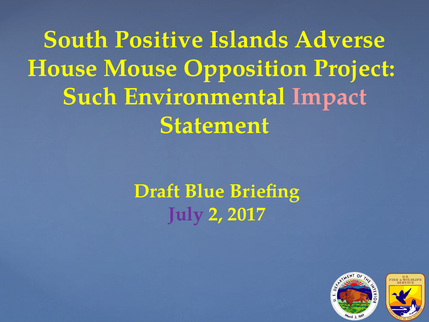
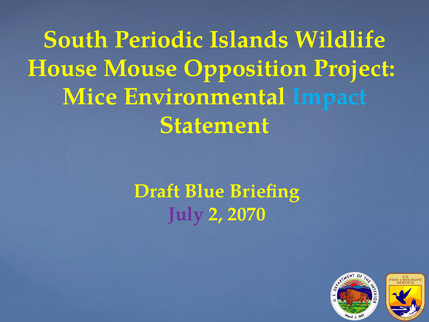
Positive: Positive -> Periodic
Adverse: Adverse -> Wildlife
Such: Such -> Mice
Impact colour: pink -> light blue
2017: 2017 -> 2070
